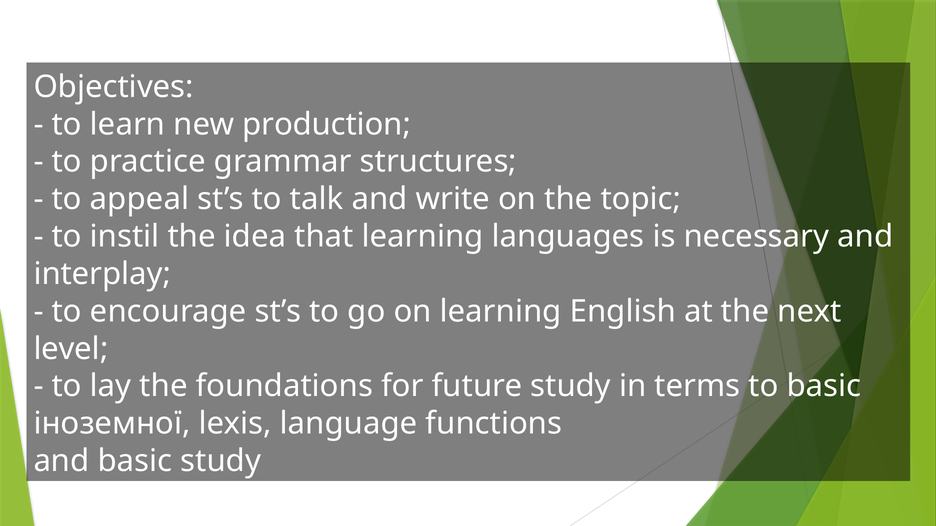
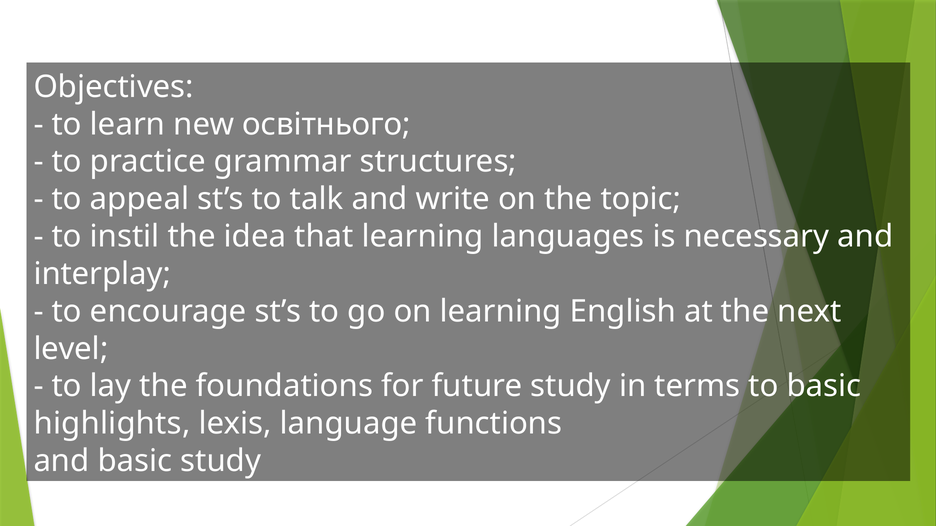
production: production -> освітнього
іноземної: іноземної -> highlights
